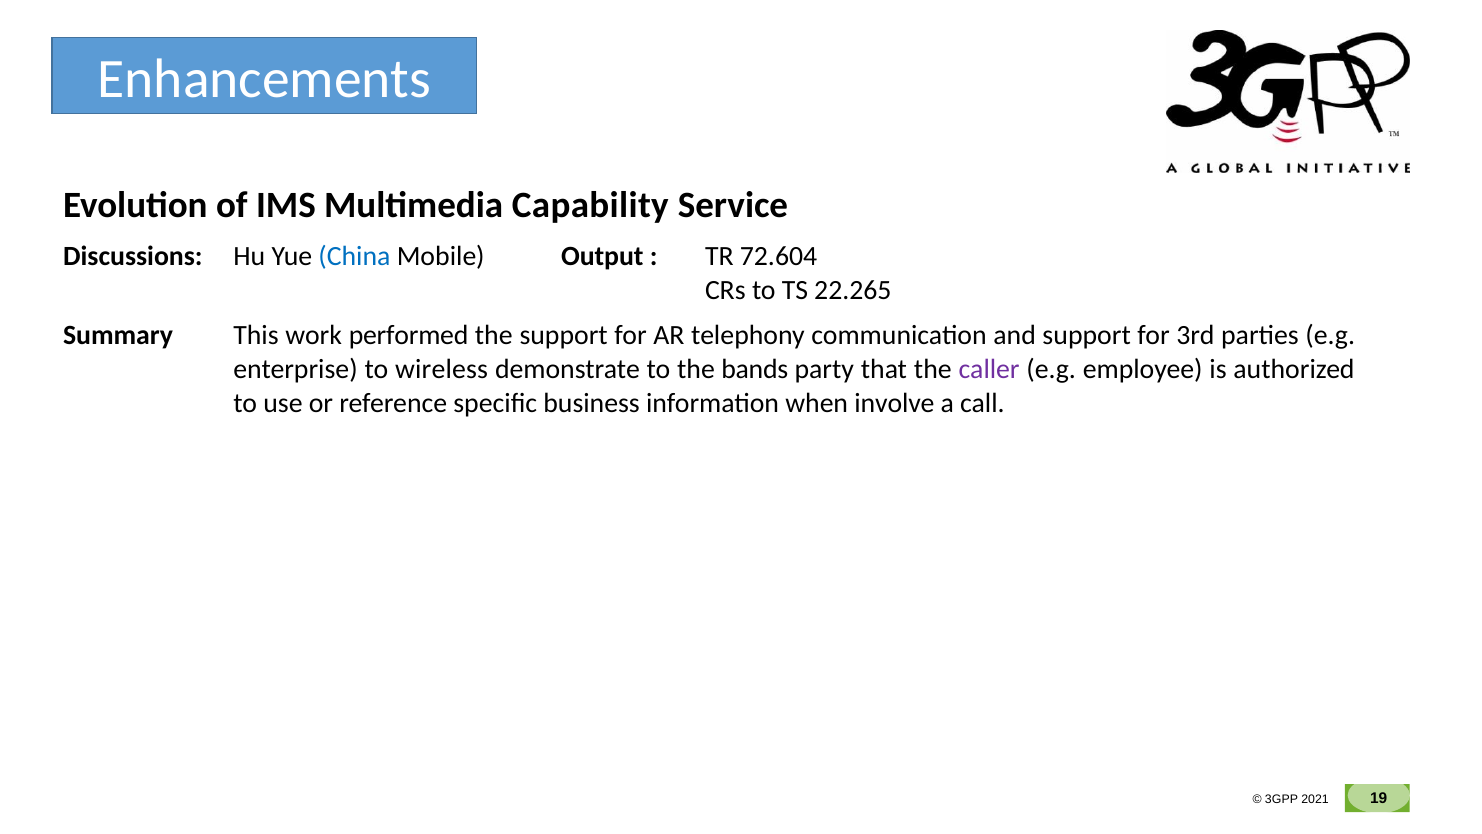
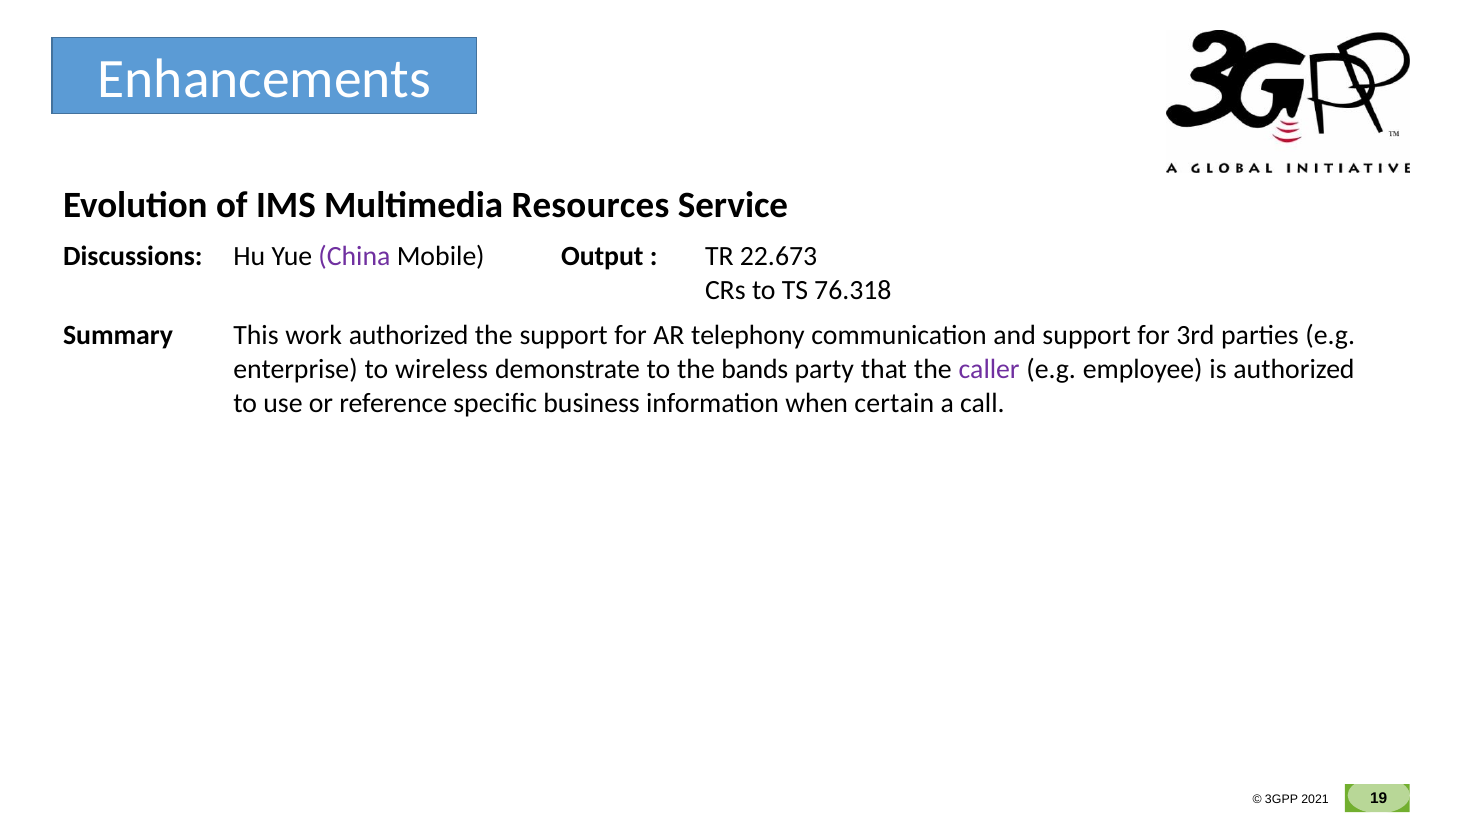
Capability: Capability -> Resources
China colour: blue -> purple
72.604: 72.604 -> 22.673
22.265: 22.265 -> 76.318
work performed: performed -> authorized
involve: involve -> certain
